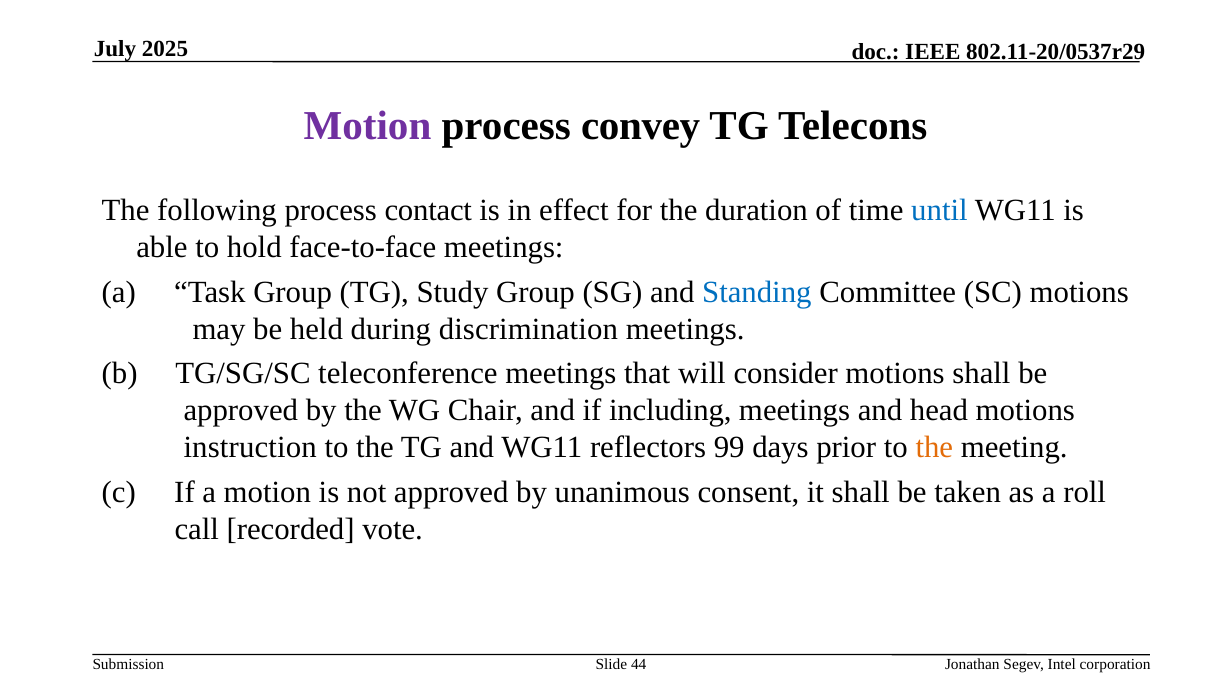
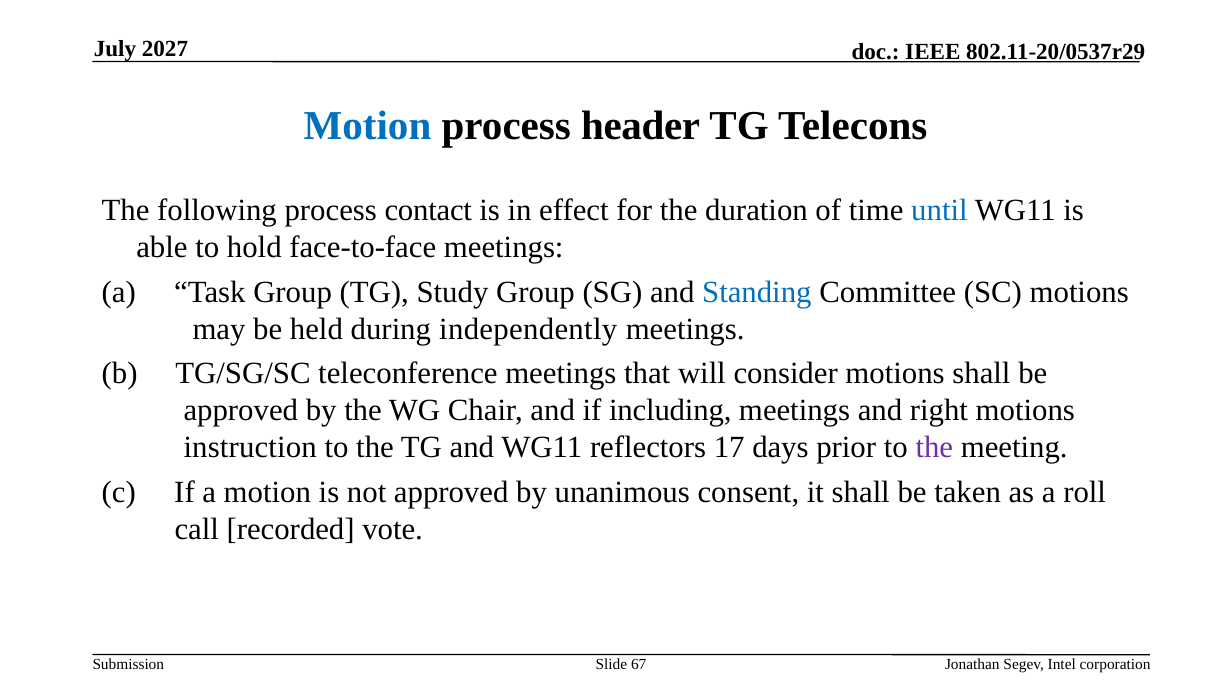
2025: 2025 -> 2027
Motion at (368, 126) colour: purple -> blue
convey: convey -> header
discrimination: discrimination -> independently
head: head -> right
99: 99 -> 17
the at (934, 447) colour: orange -> purple
44: 44 -> 67
